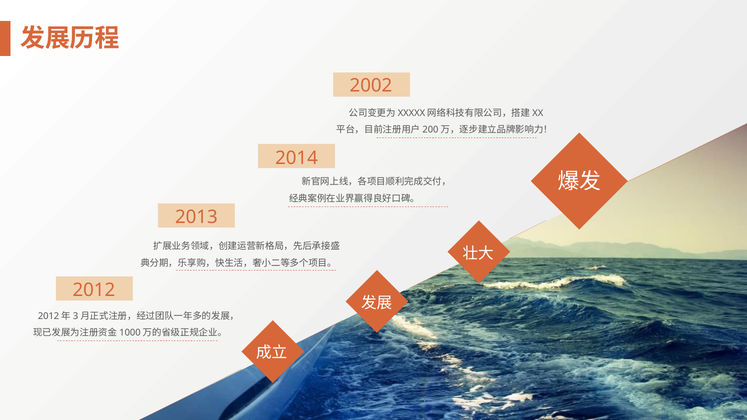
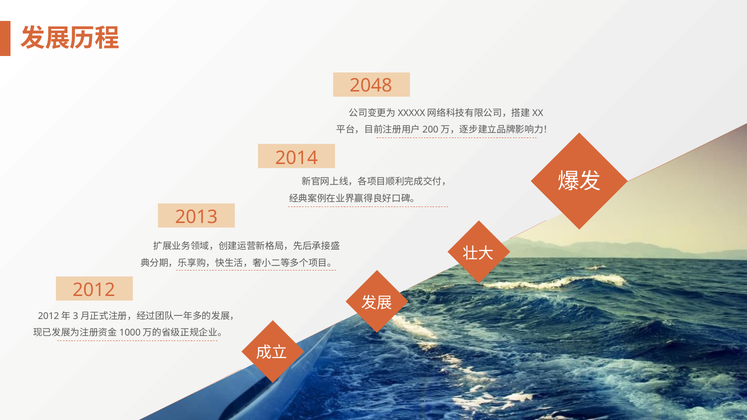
2002: 2002 -> 2048
